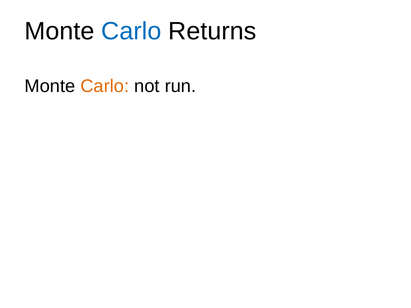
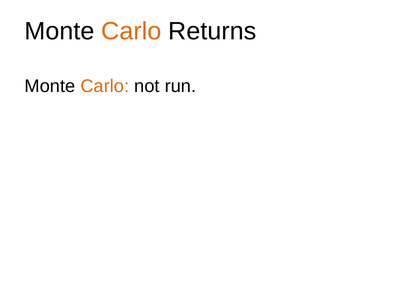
Carlo at (131, 31) colour: blue -> orange
